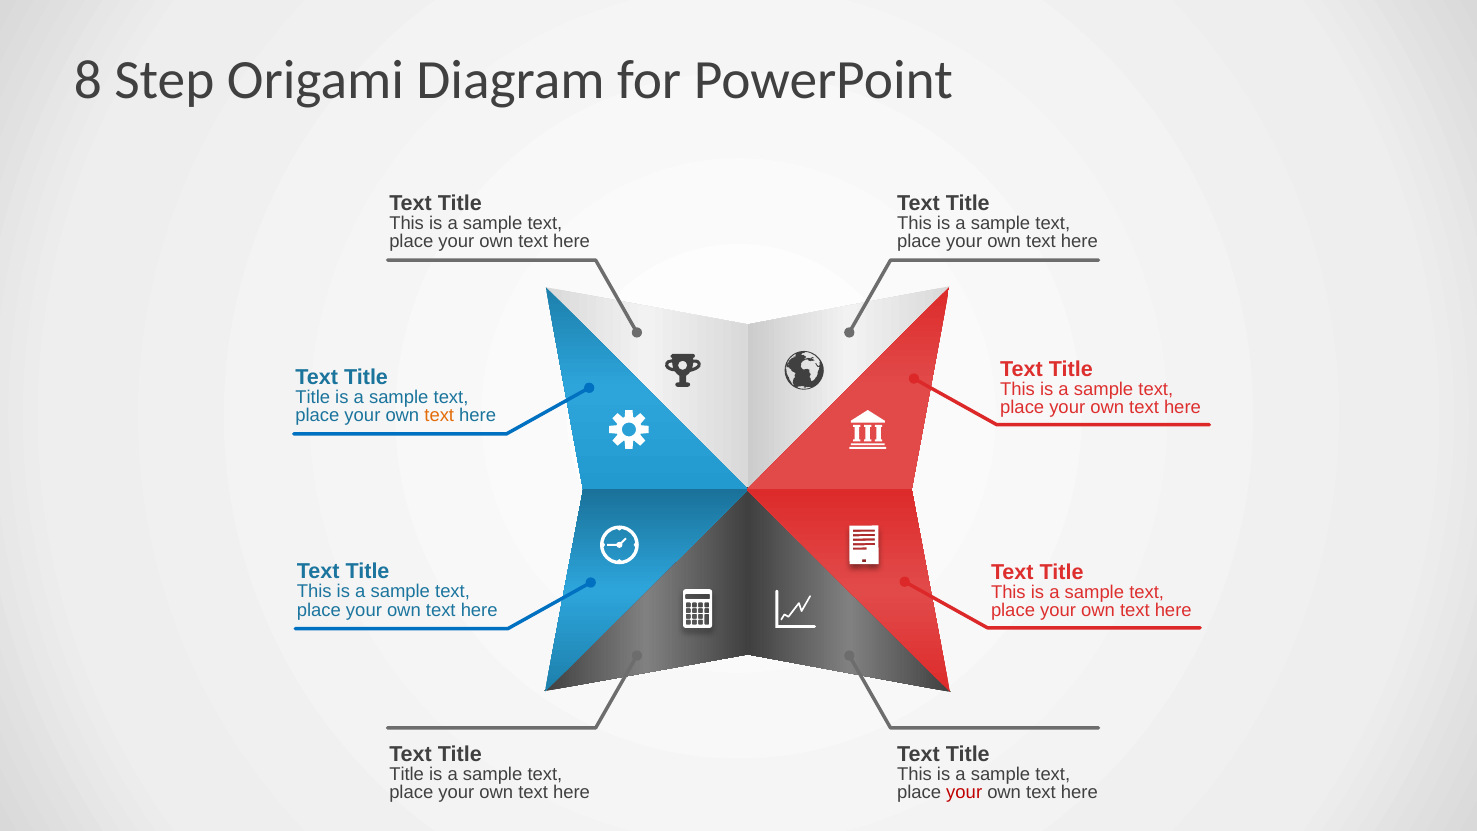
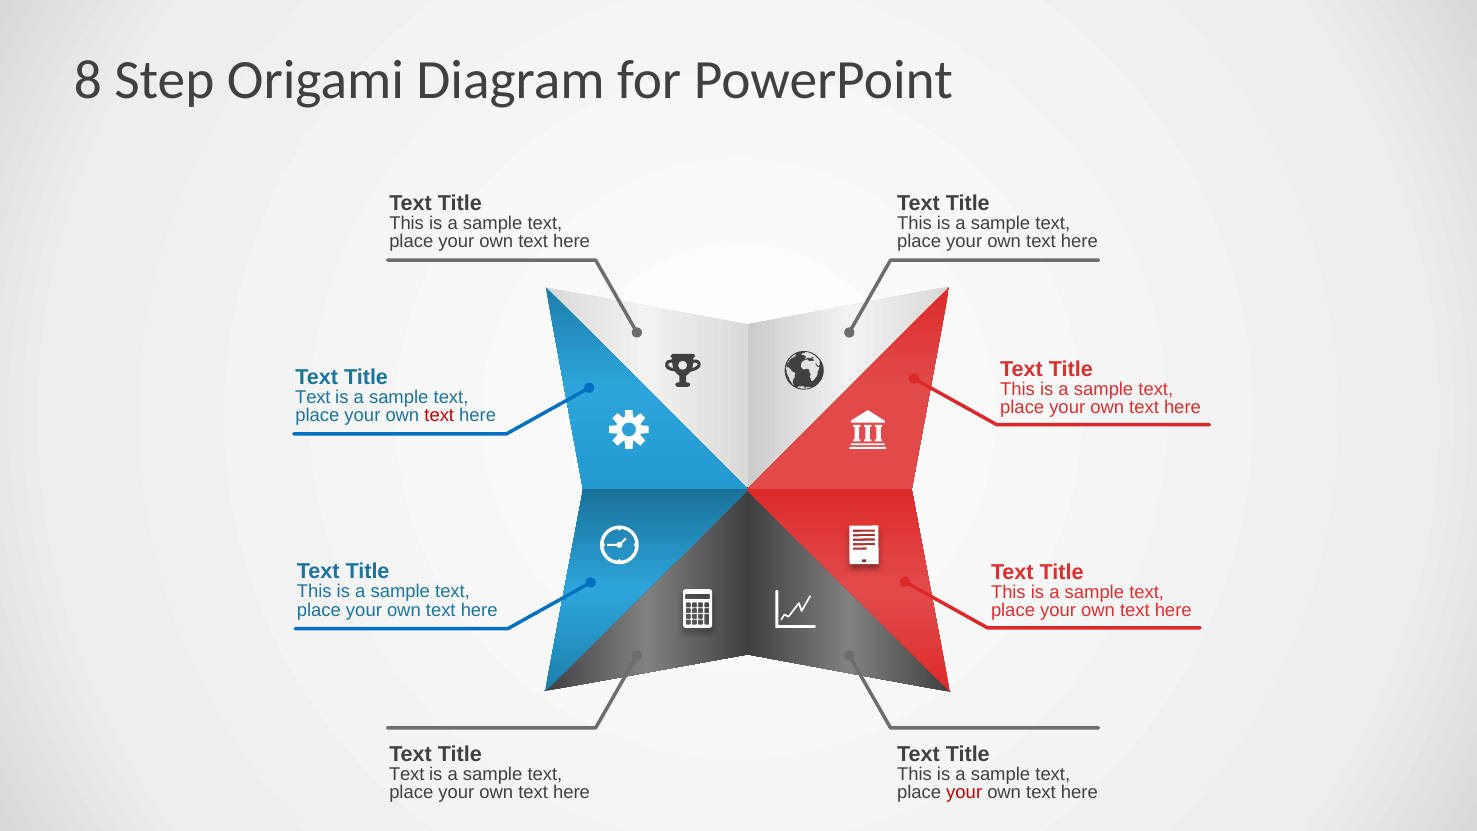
Title at (313, 397): Title -> Text
text at (439, 415) colour: orange -> red
Title at (407, 774): Title -> Text
